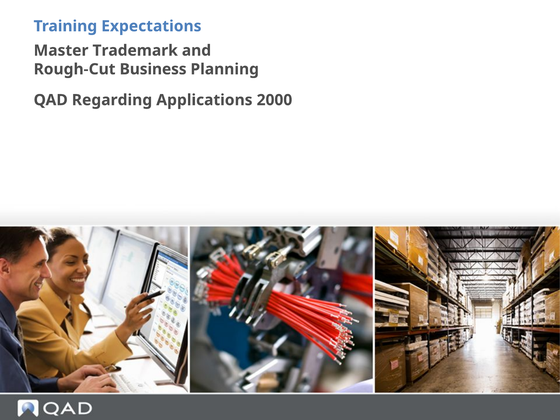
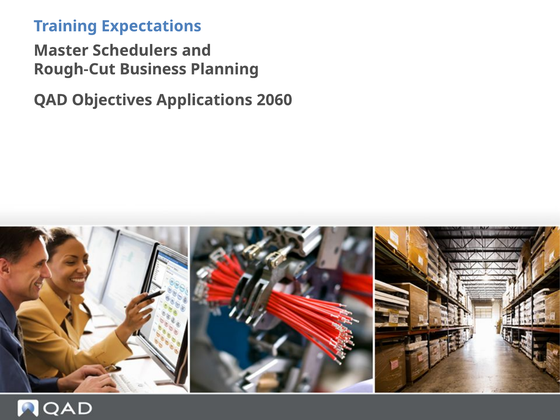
Trademark: Trademark -> Schedulers
Regarding: Regarding -> Objectives
2000: 2000 -> 2060
